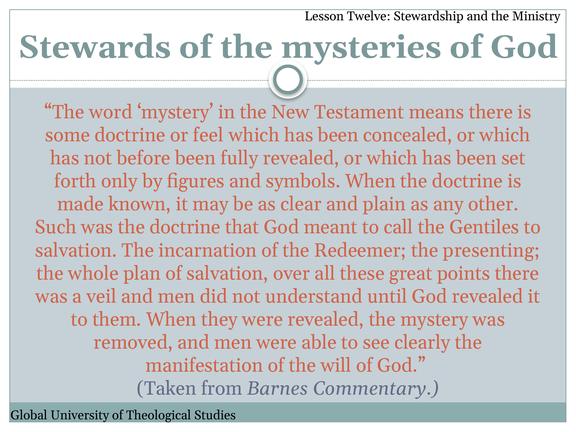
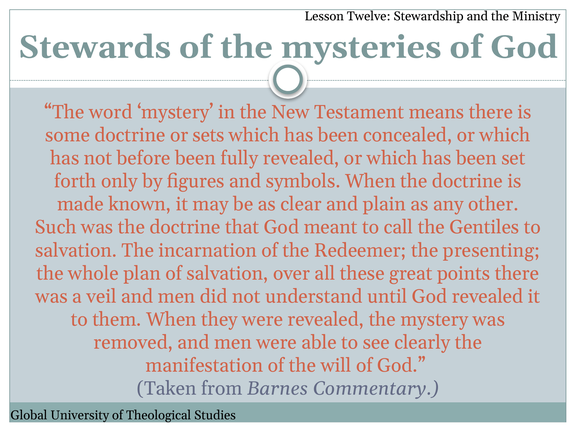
feel: feel -> sets
